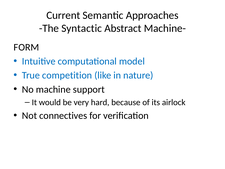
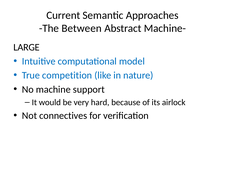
Syntactic: Syntactic -> Between
FORM: FORM -> LARGE
